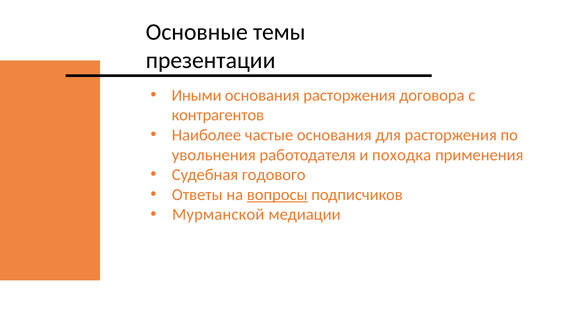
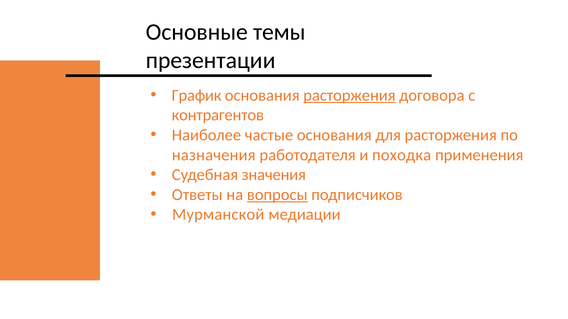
Иными: Иными -> График
расторжения at (349, 95) underline: none -> present
увольнения: увольнения -> назначения
годового: годового -> значения
